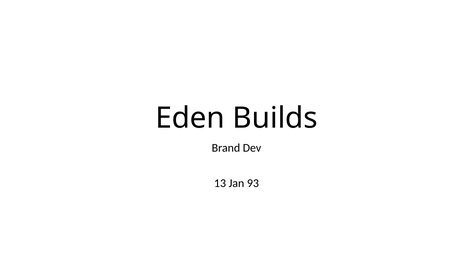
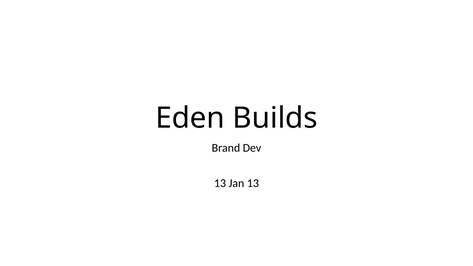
Jan 93: 93 -> 13
